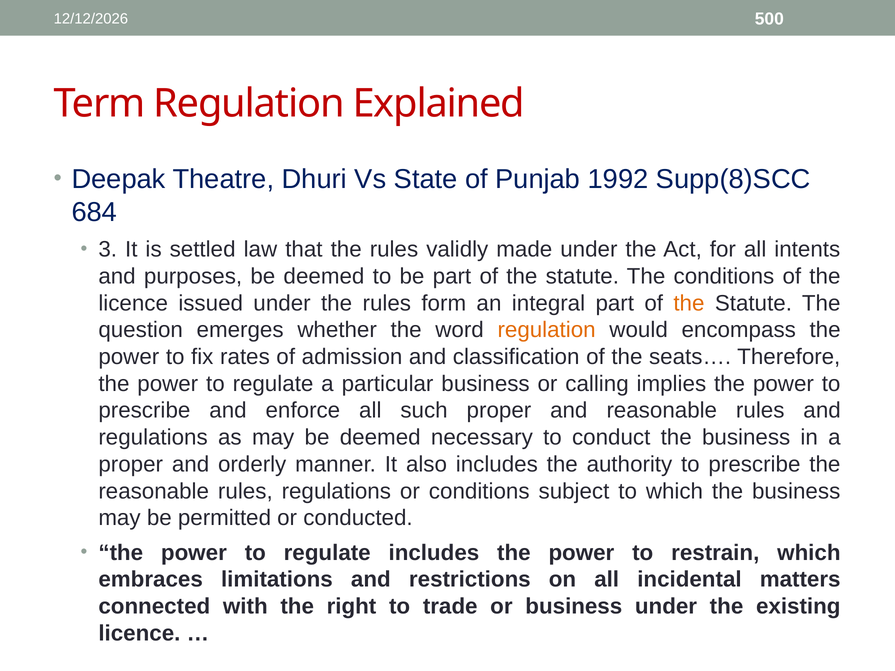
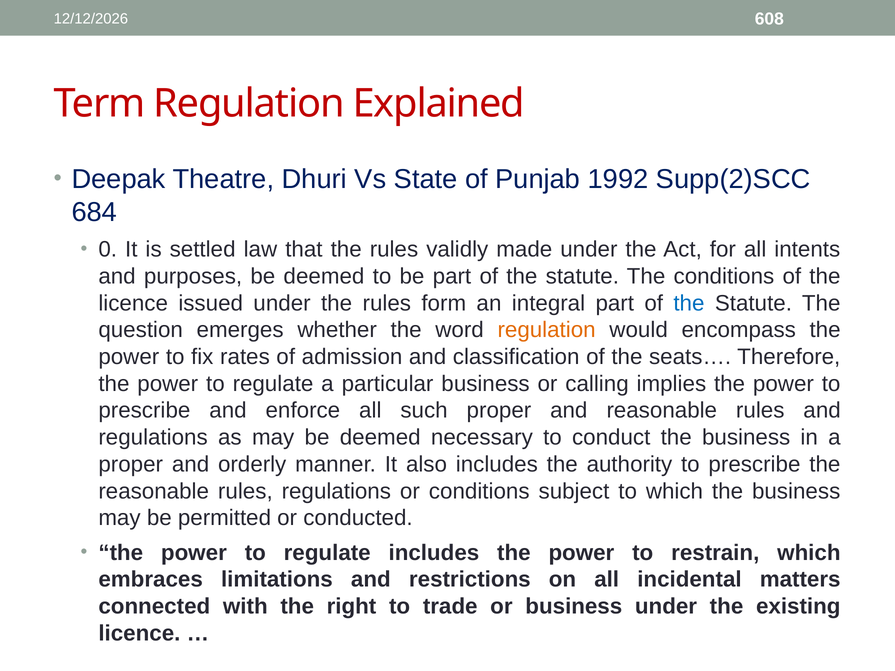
500: 500 -> 608
Supp(8)SCC: Supp(8)SCC -> Supp(2)SCC
3: 3 -> 0
the at (689, 303) colour: orange -> blue
